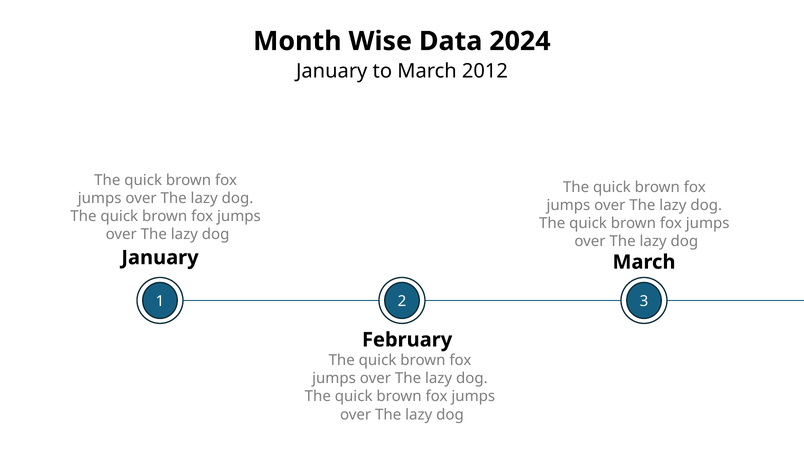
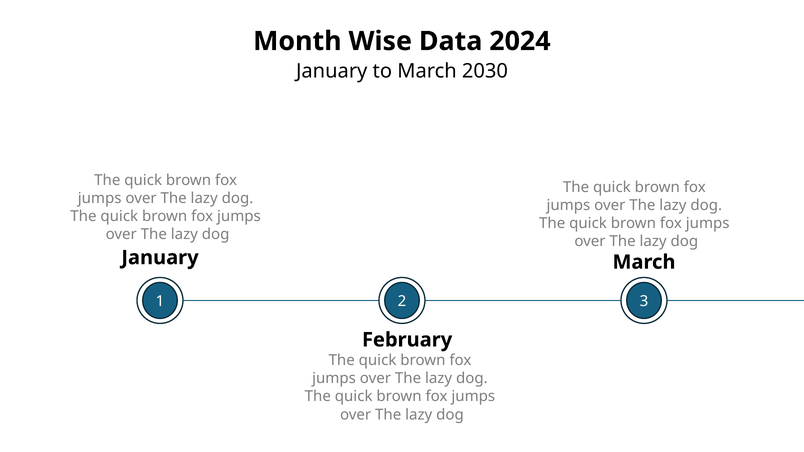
2012: 2012 -> 2030
